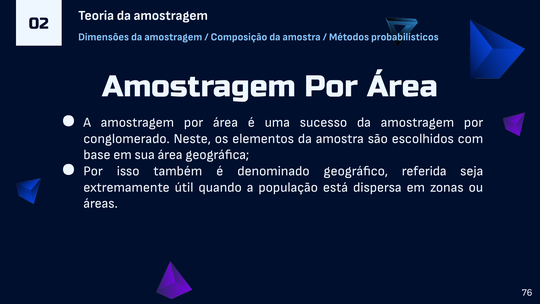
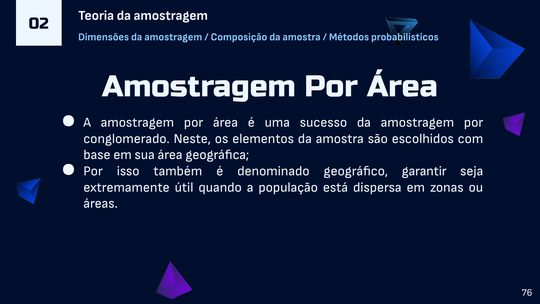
referida: referida -> garantir
